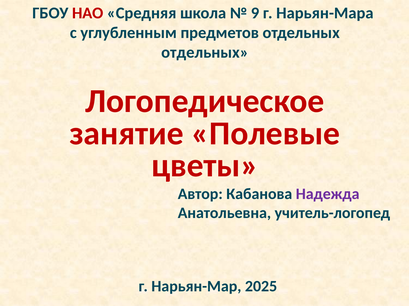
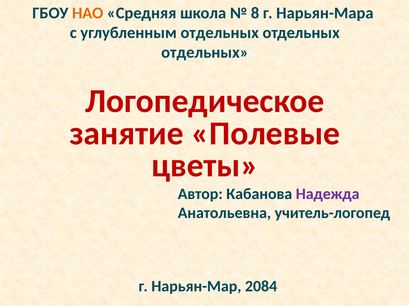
НАО colour: red -> orange
9: 9 -> 8
углубленным предметов: предметов -> отдельных
2025: 2025 -> 2084
